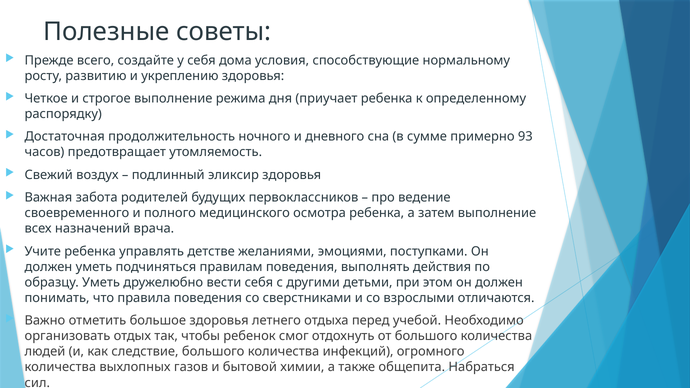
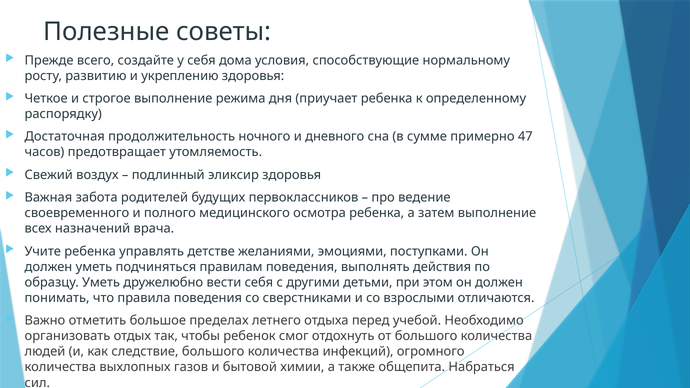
93: 93 -> 47
большое здоровья: здоровья -> пределах
